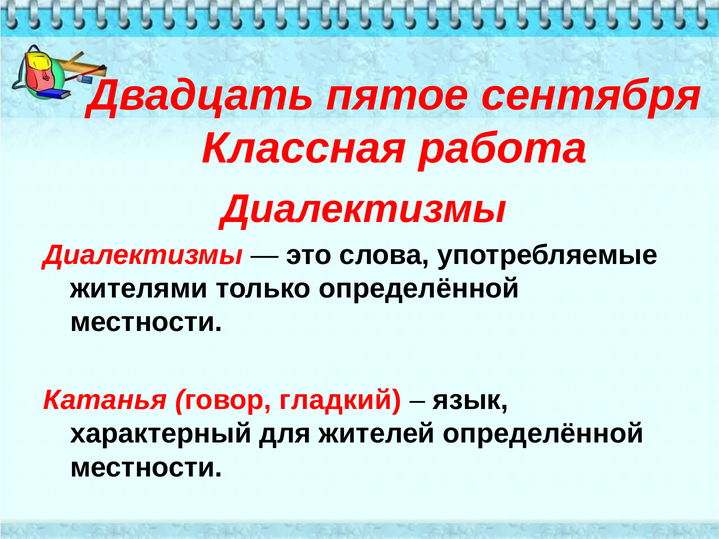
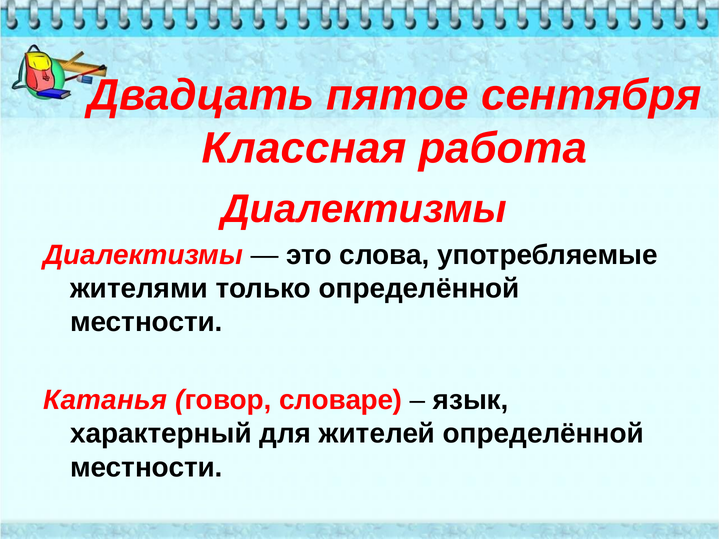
гладкий: гладкий -> словаре
